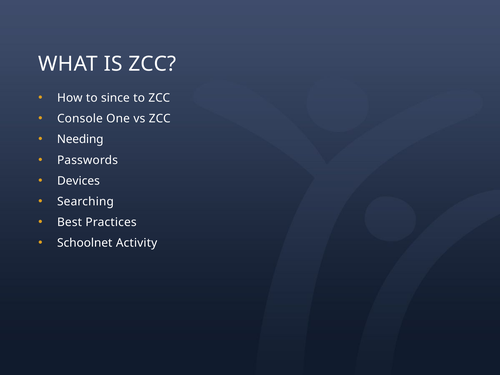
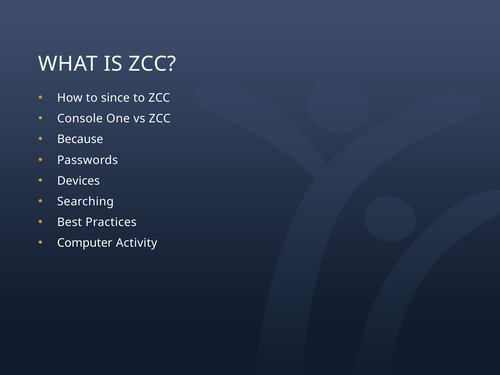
Needing: Needing -> Because
Schoolnet: Schoolnet -> Computer
